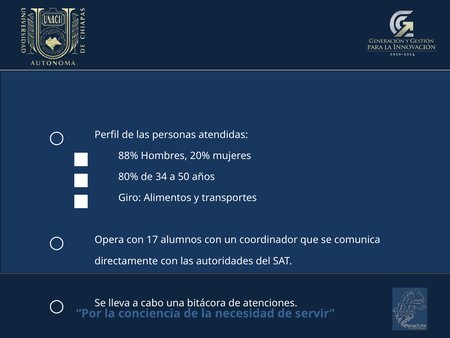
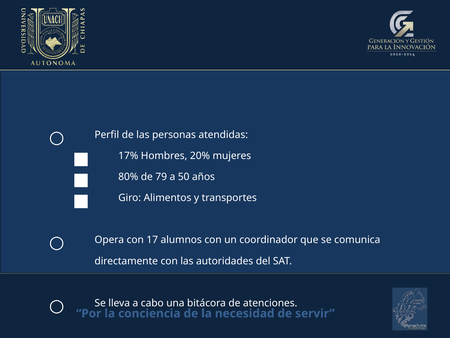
88%: 88% -> 17%
34: 34 -> 79
